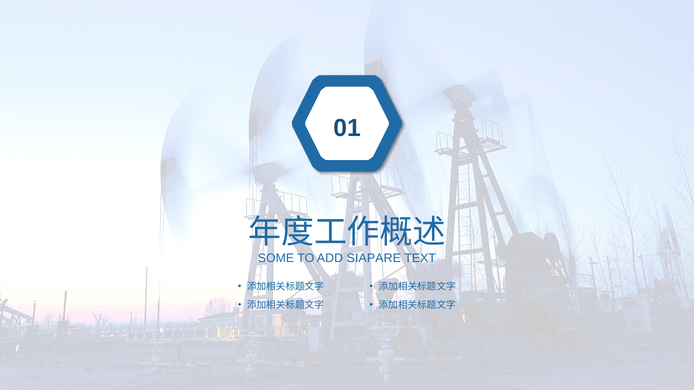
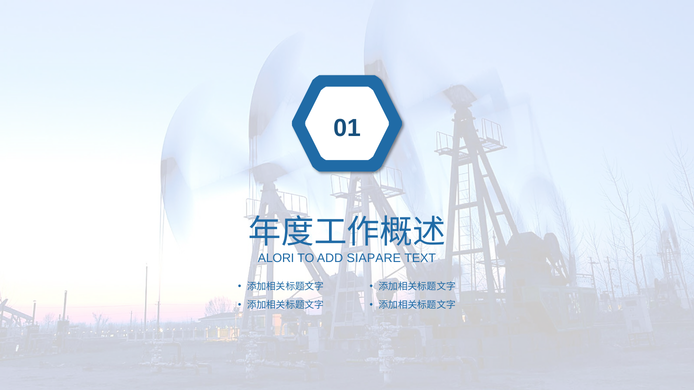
SOME: SOME -> ALORI
